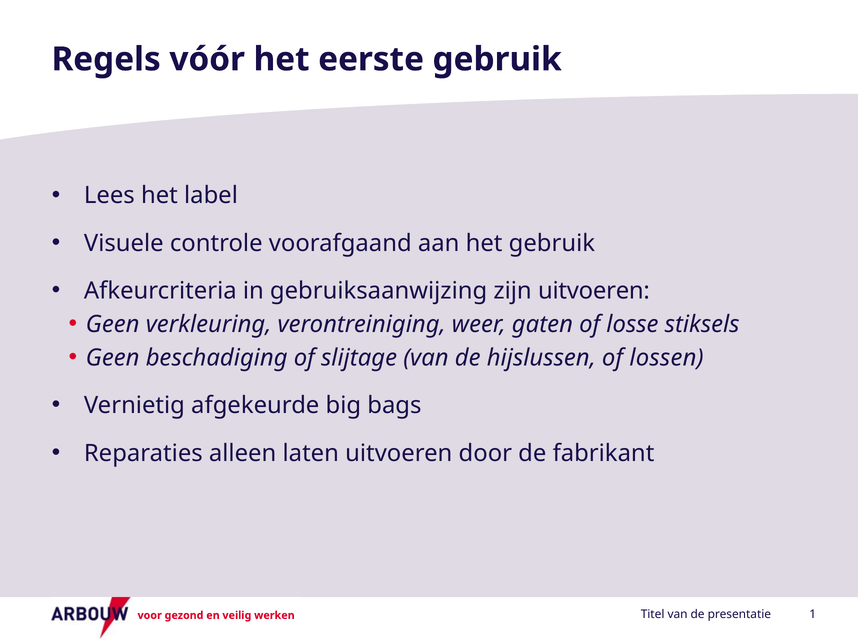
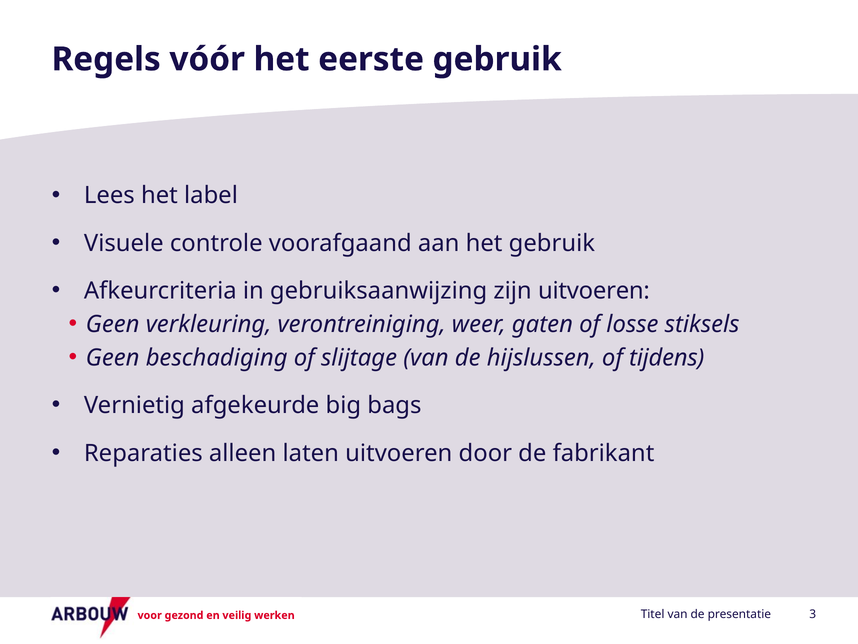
lossen: lossen -> tijdens
1: 1 -> 3
